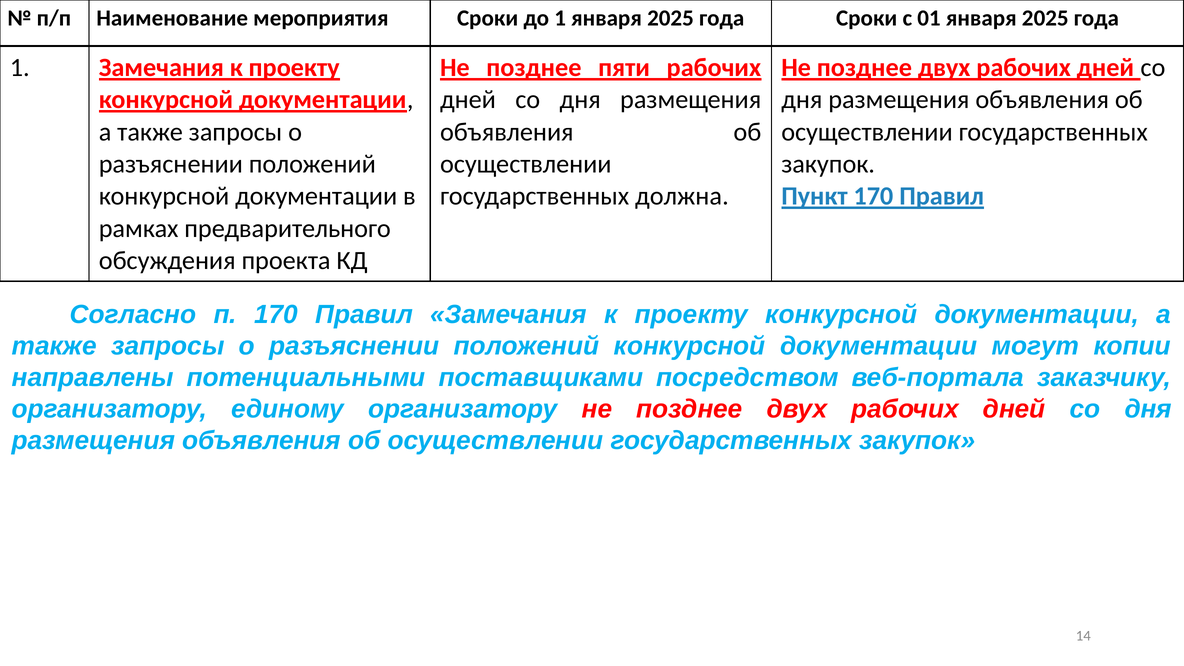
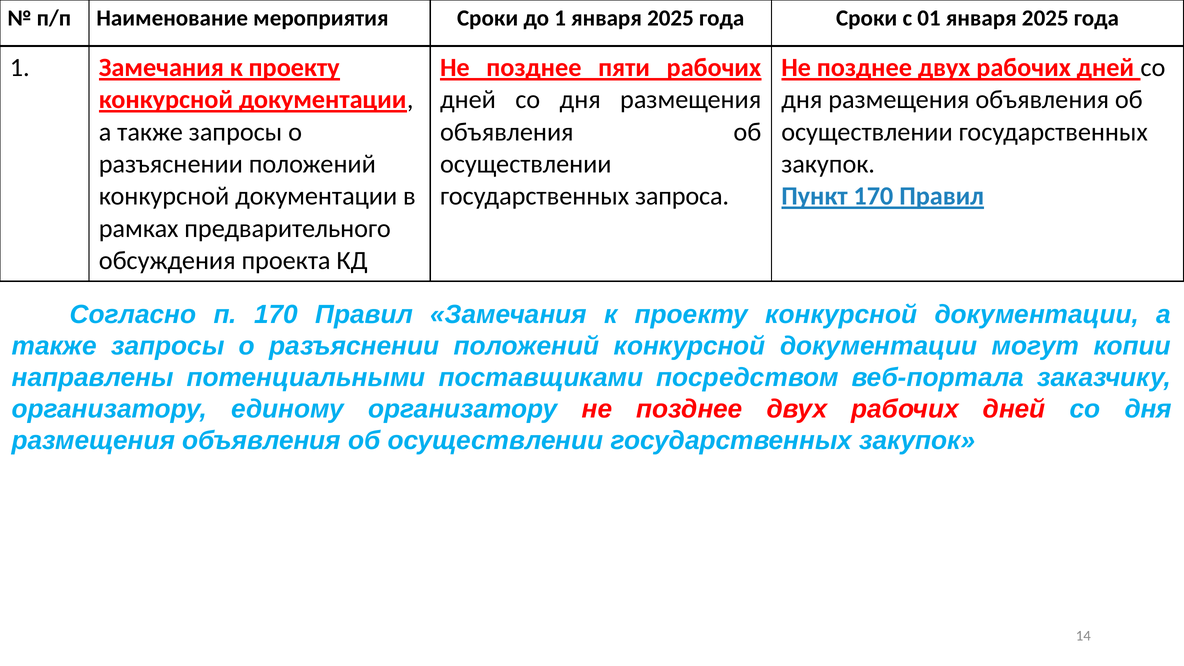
должна: должна -> запроса
